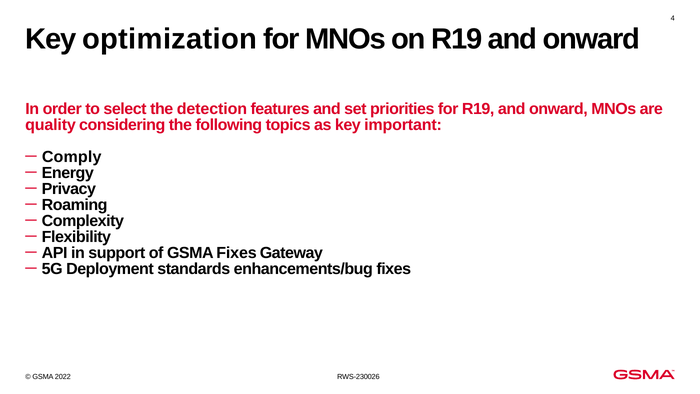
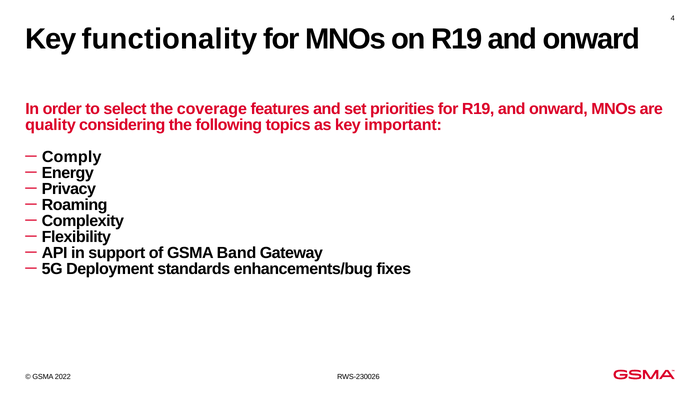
optimization: optimization -> functionality
detection: detection -> coverage
GSMA Fixes: Fixes -> Band
